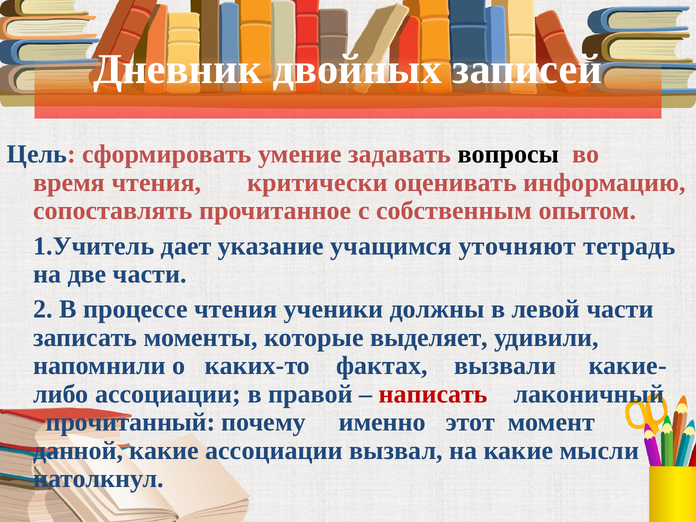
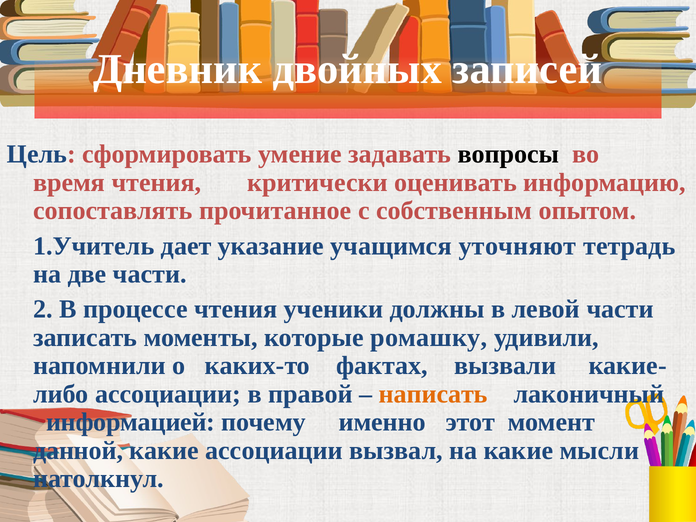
выделяет: выделяет -> ромашку
написать colour: red -> orange
прочитанный: прочитанный -> информацией
